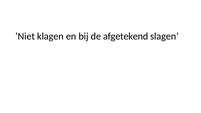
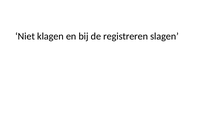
afgetekend: afgetekend -> registreren
